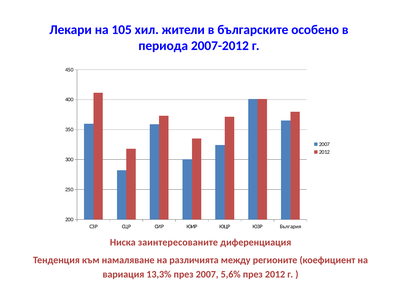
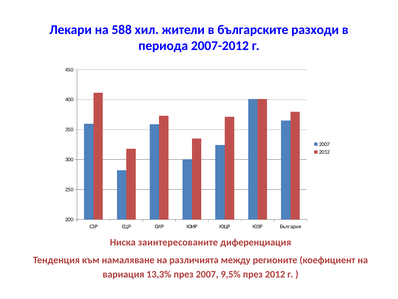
105: 105 -> 588
особено: особено -> разходи
5,6%: 5,6% -> 9,5%
